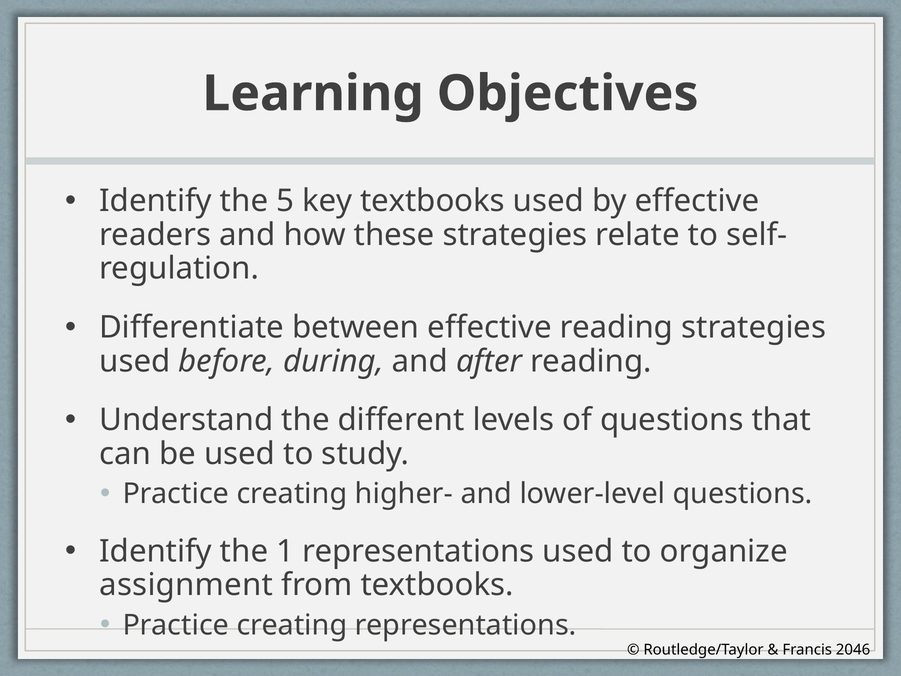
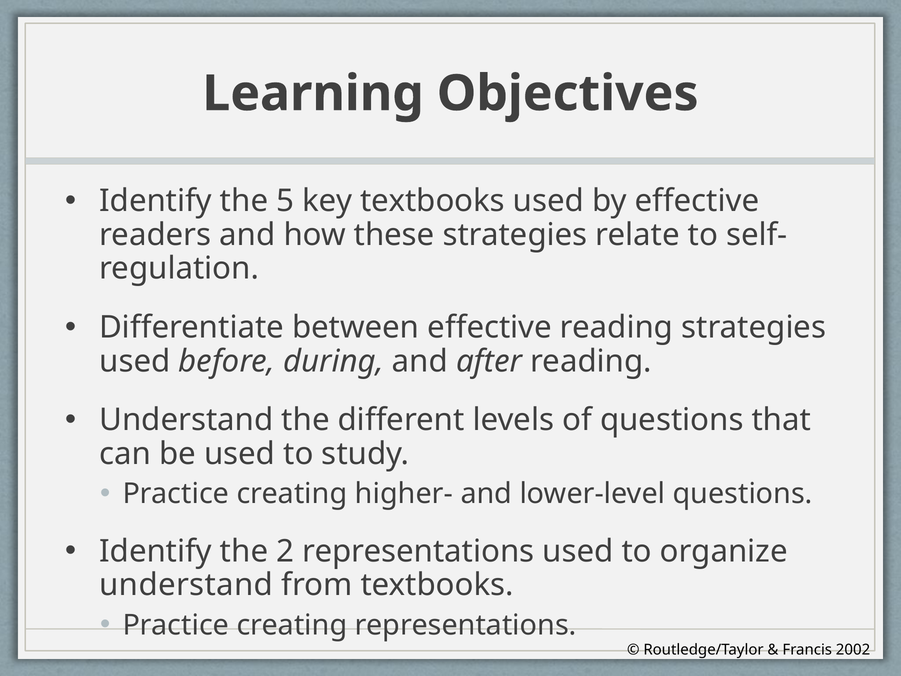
1: 1 -> 2
assignment at (186, 585): assignment -> understand
2046: 2046 -> 2002
